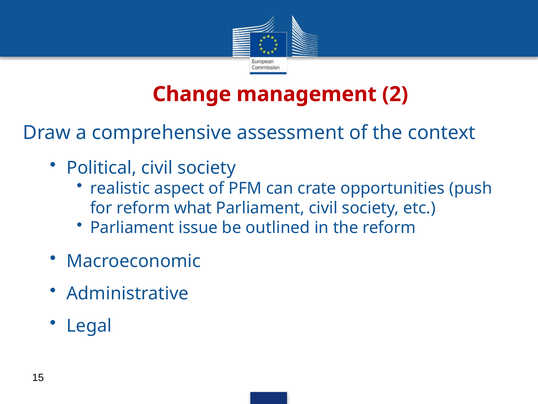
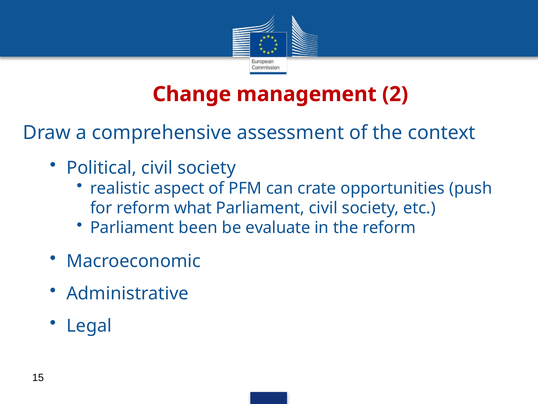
issue: issue -> been
outlined: outlined -> evaluate
